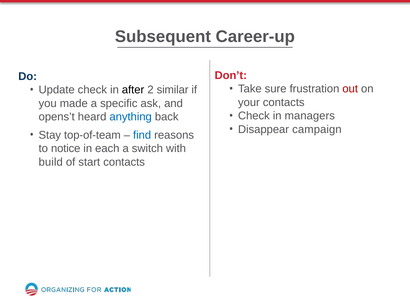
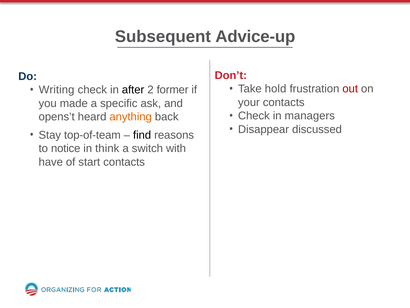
Career-up: Career-up -> Advice-up
sure: sure -> hold
Update: Update -> Writing
similar: similar -> former
anything colour: blue -> orange
campaign: campaign -> discussed
find colour: blue -> black
each: each -> think
build: build -> have
